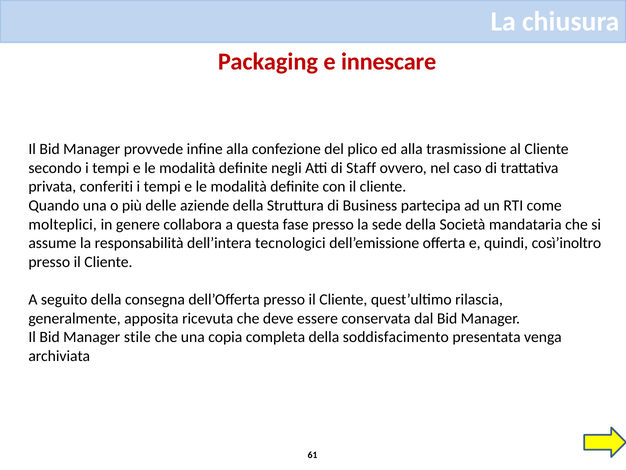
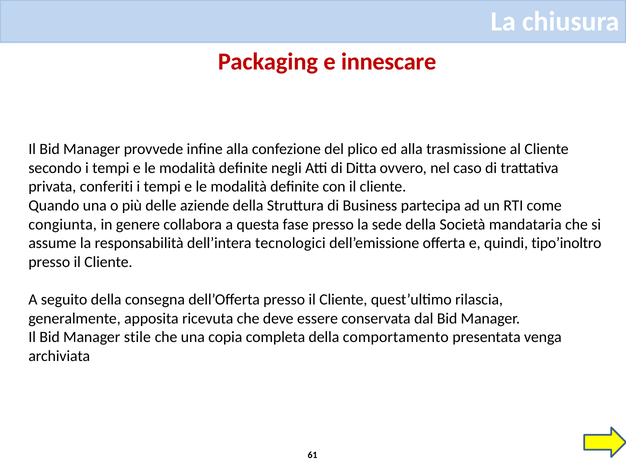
Staff: Staff -> Ditta
molteplici: molteplici -> congiunta
così’inoltro: così’inoltro -> tipo’inoltro
soddisfacimento: soddisfacimento -> comportamento
